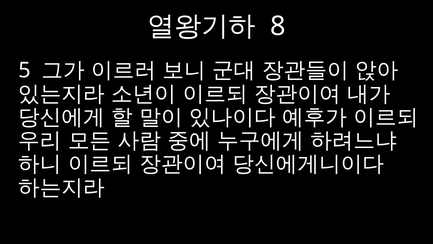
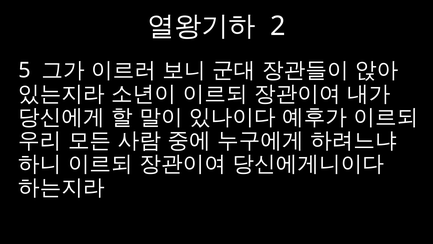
8: 8 -> 2
